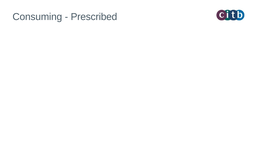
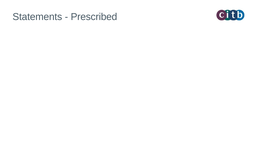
Consuming: Consuming -> Statements
